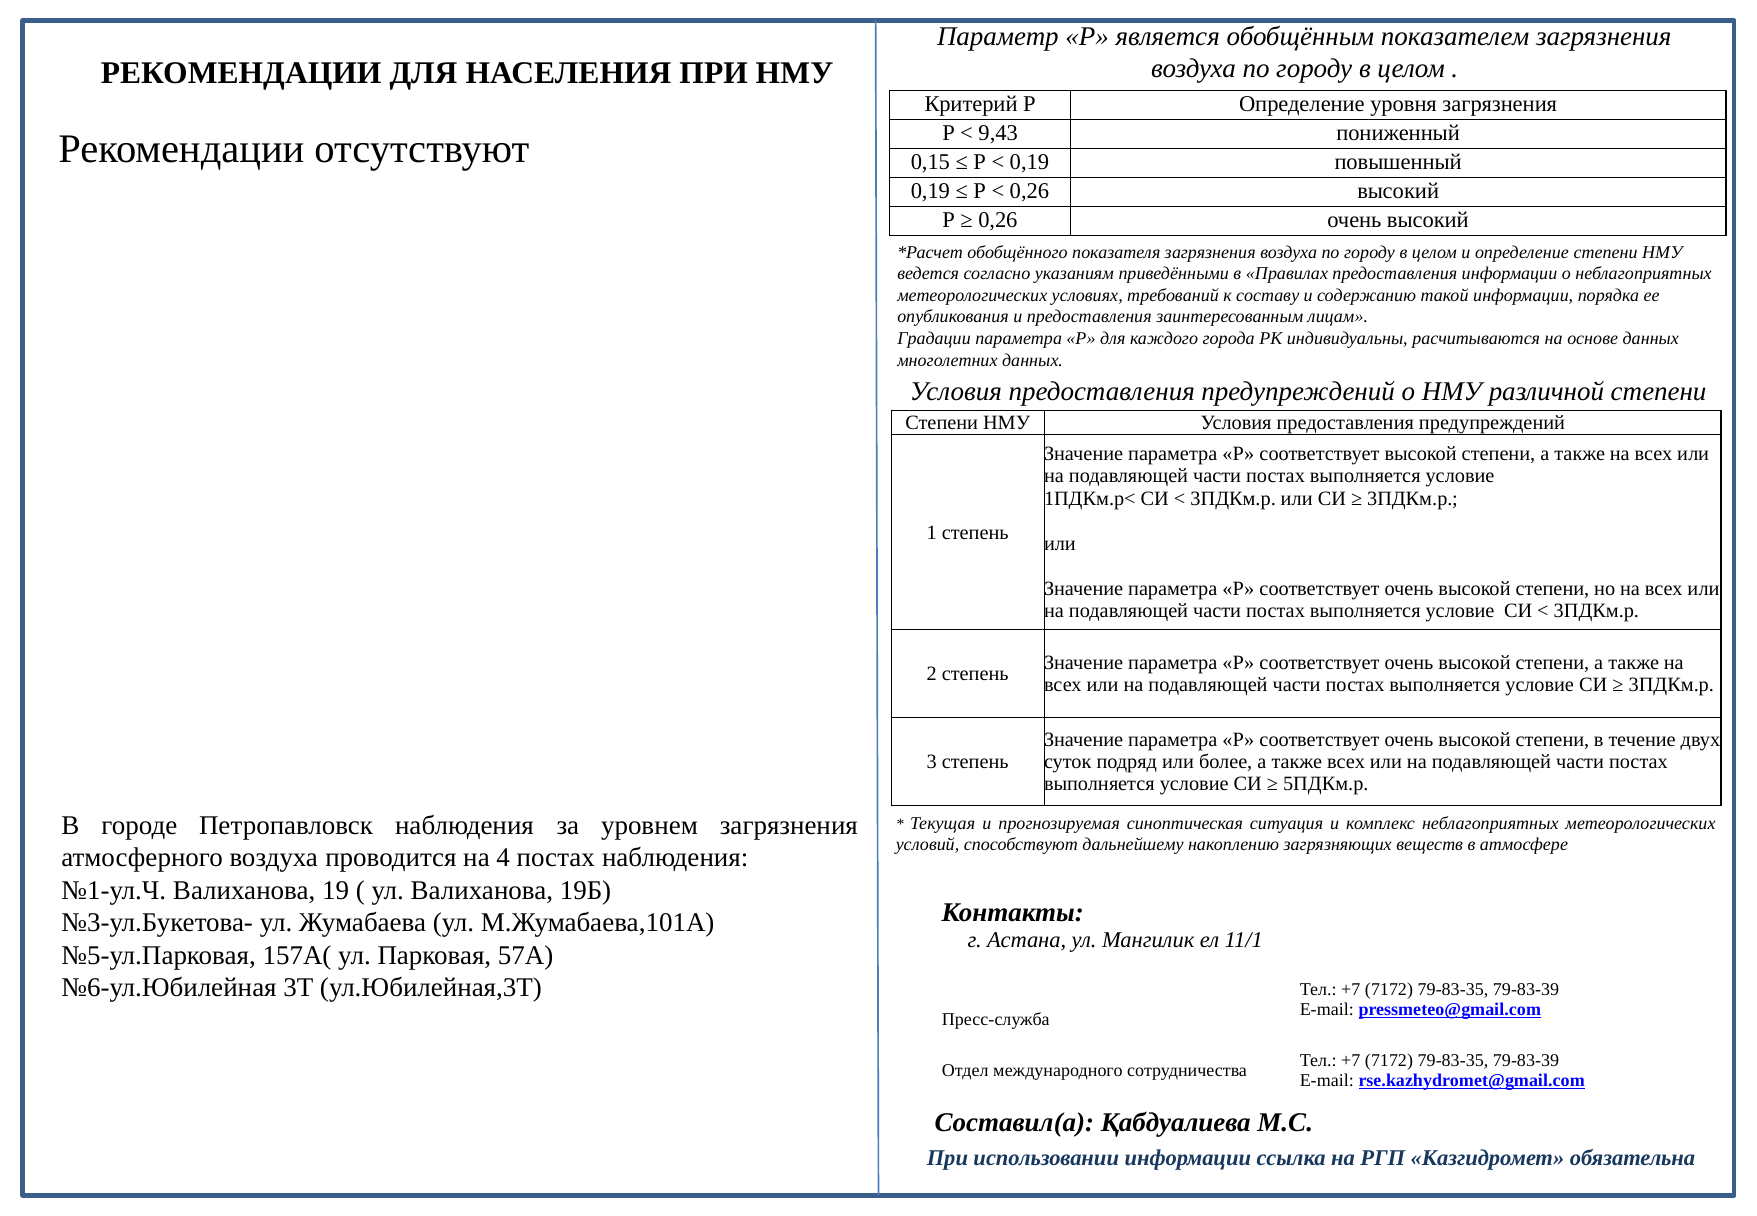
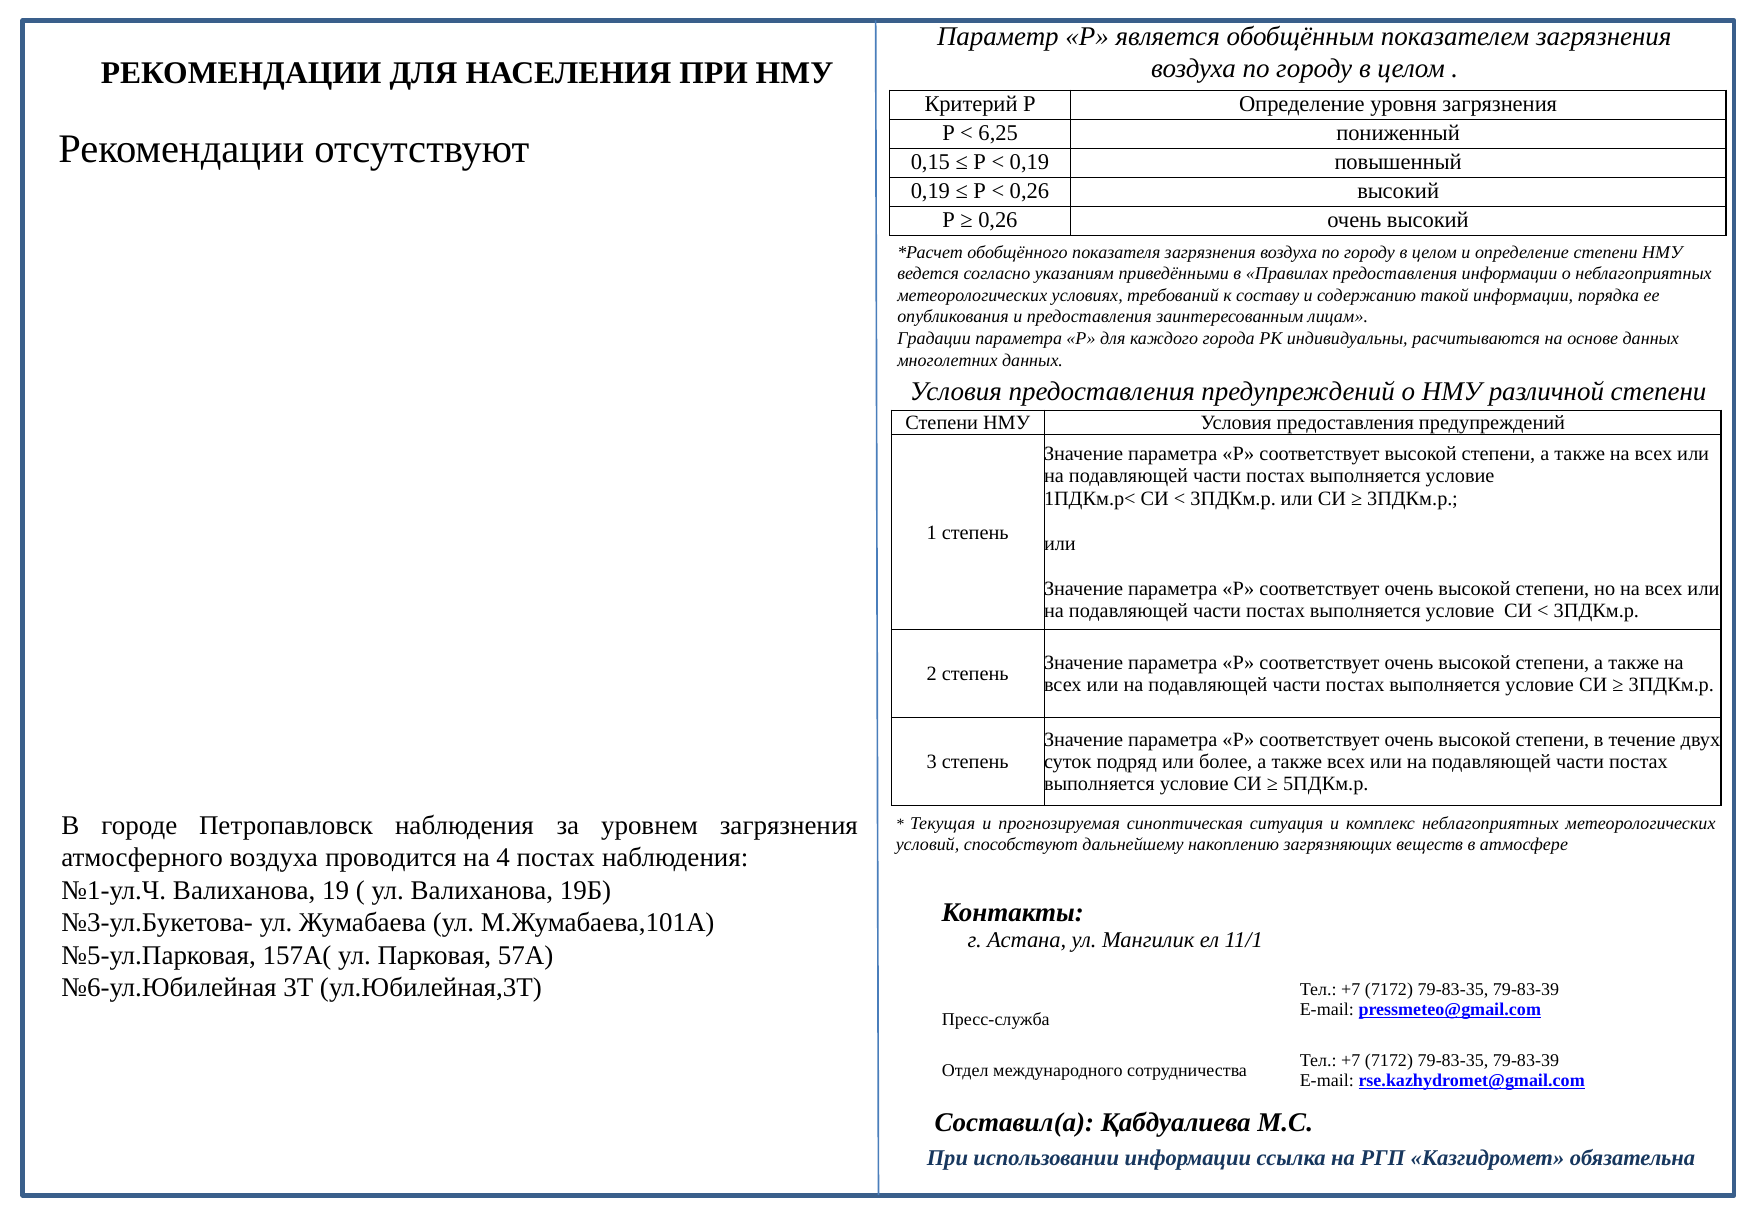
9,43: 9,43 -> 6,25
